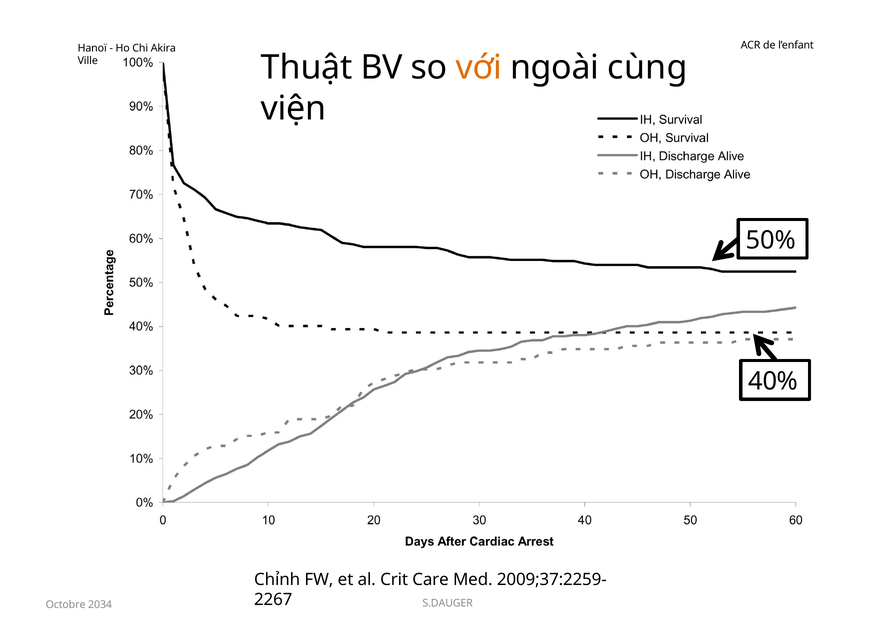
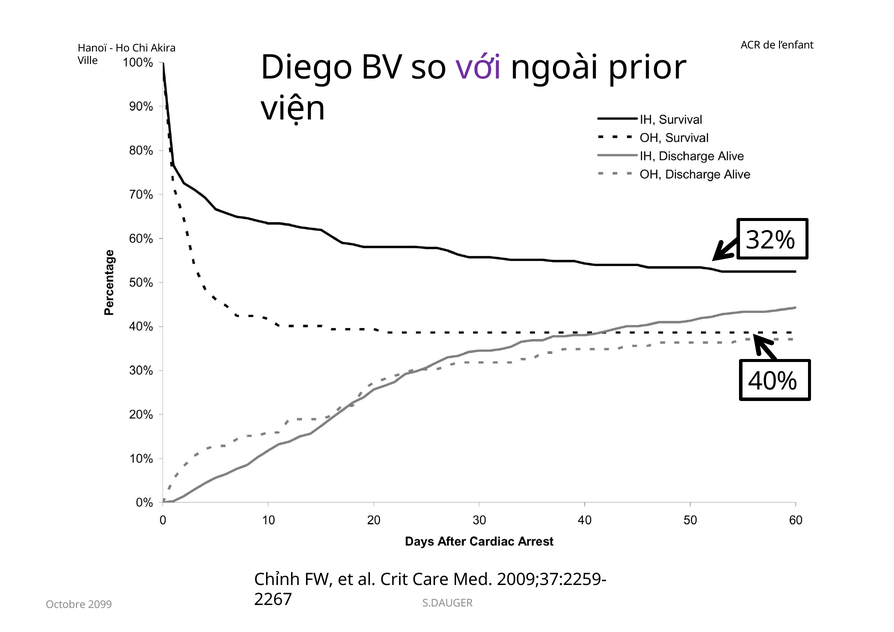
Thuật: Thuật -> Diego
với colour: orange -> purple
cùng: cùng -> prior
50%: 50% -> 32%
2034: 2034 -> 2099
